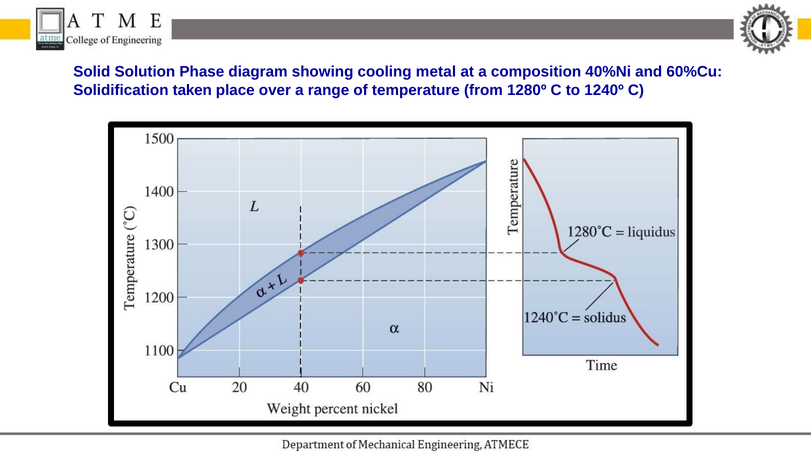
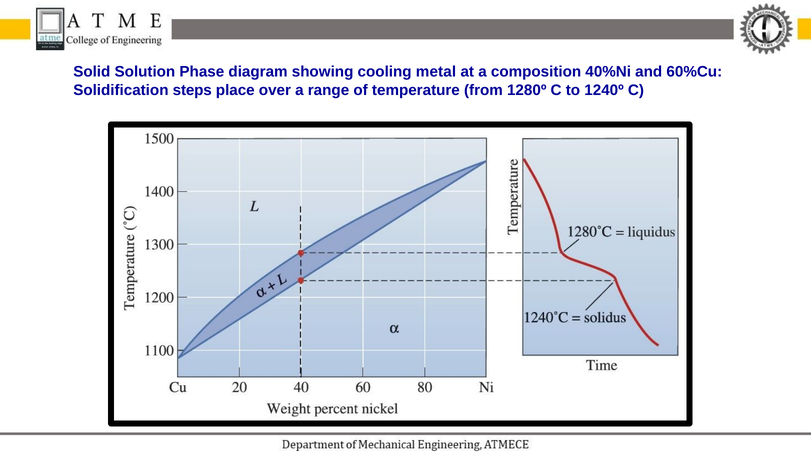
taken: taken -> steps
